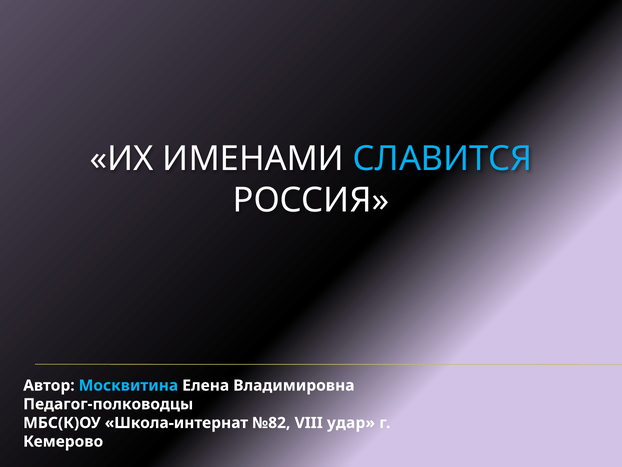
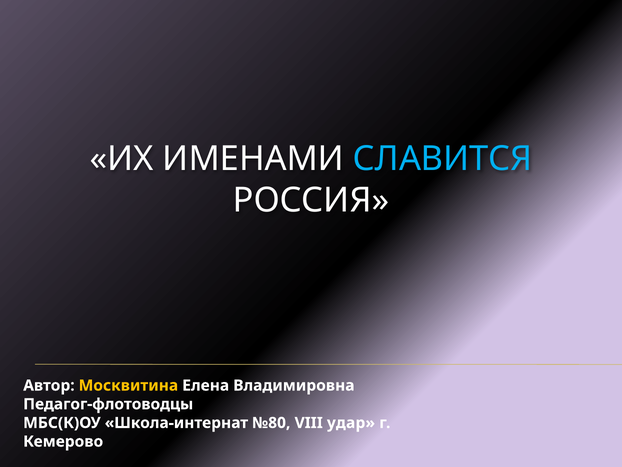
Москвитина colour: light blue -> yellow
Педагог-полководцы: Педагог-полководцы -> Педагог-флотоводцы
№82: №82 -> №80
